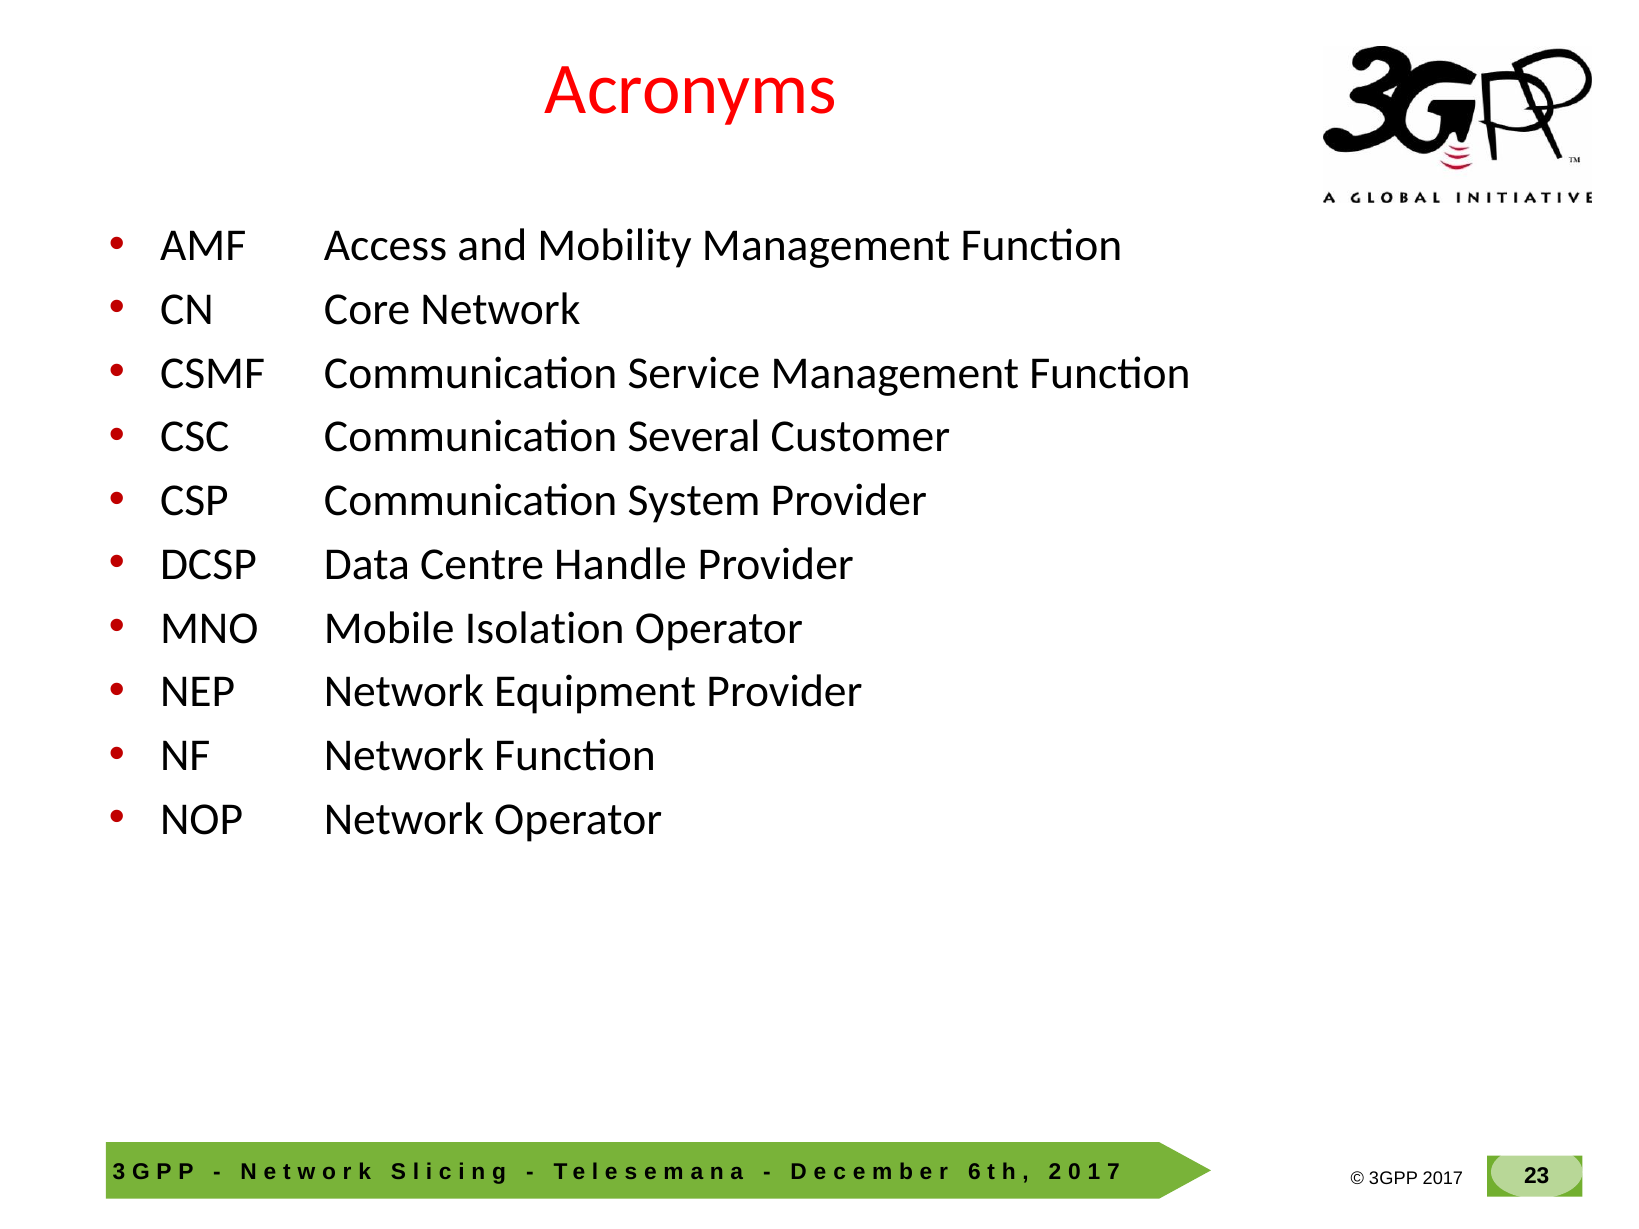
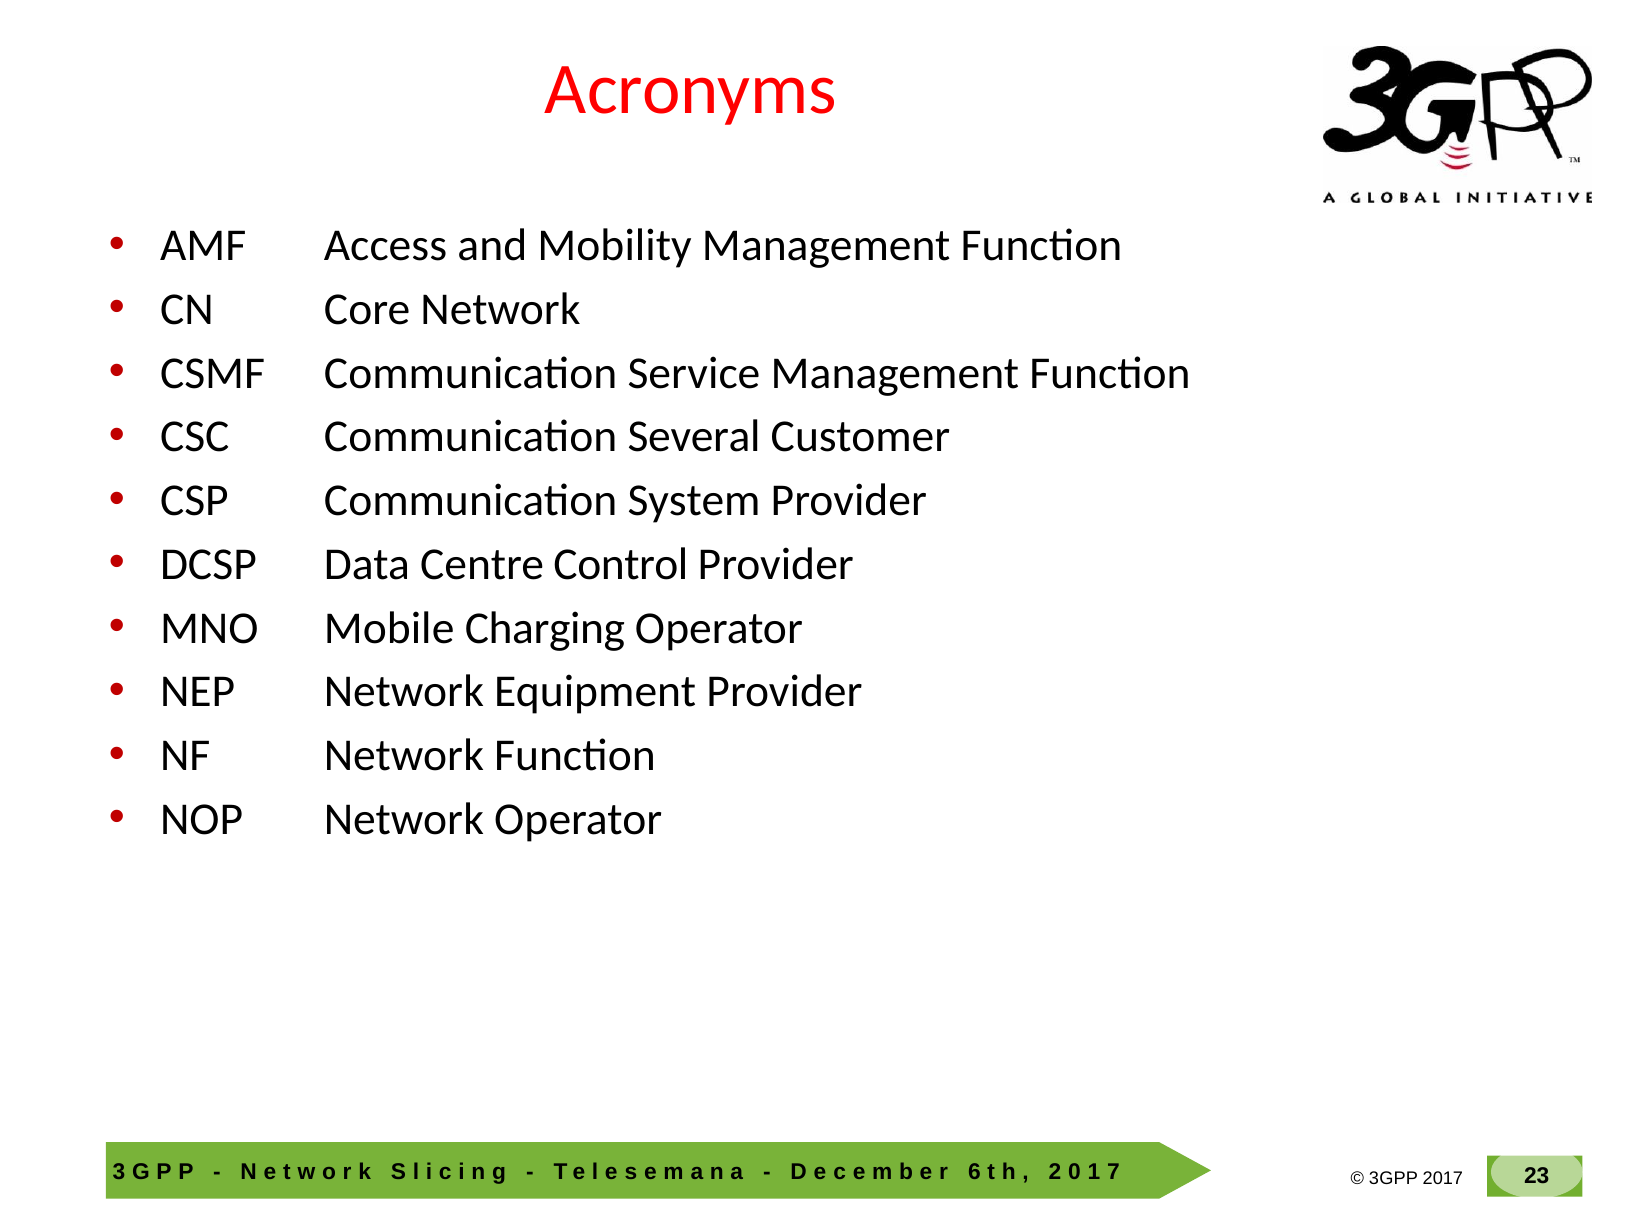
Handle: Handle -> Control
Isolation: Isolation -> Charging
